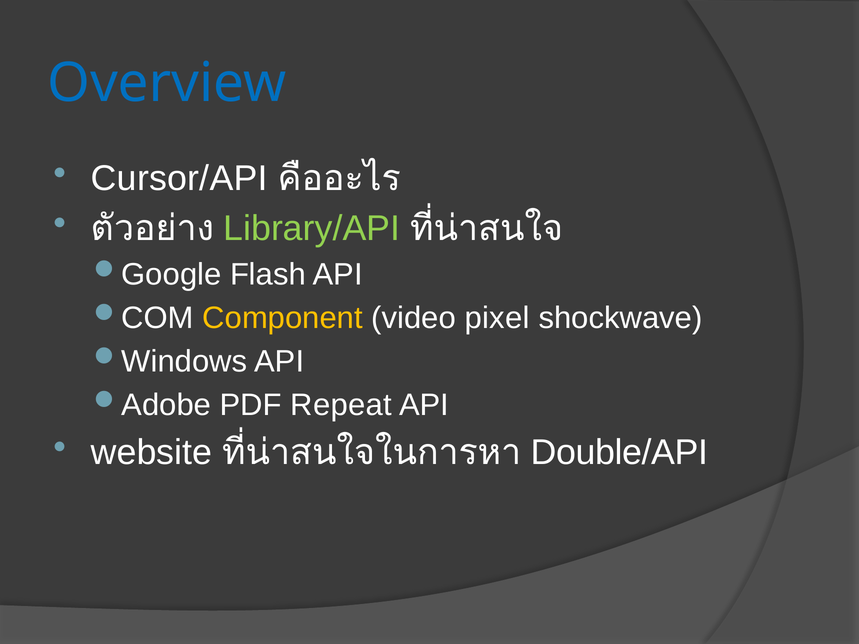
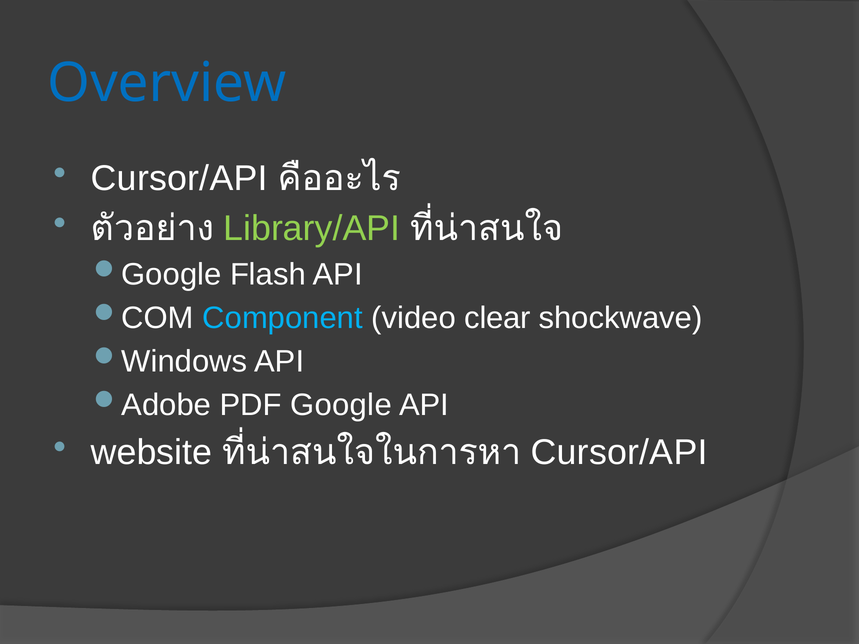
Component colour: yellow -> light blue
pixel: pixel -> clear
Repeat: Repeat -> Google
Double/API at (619, 453): Double/API -> Cursor/API
